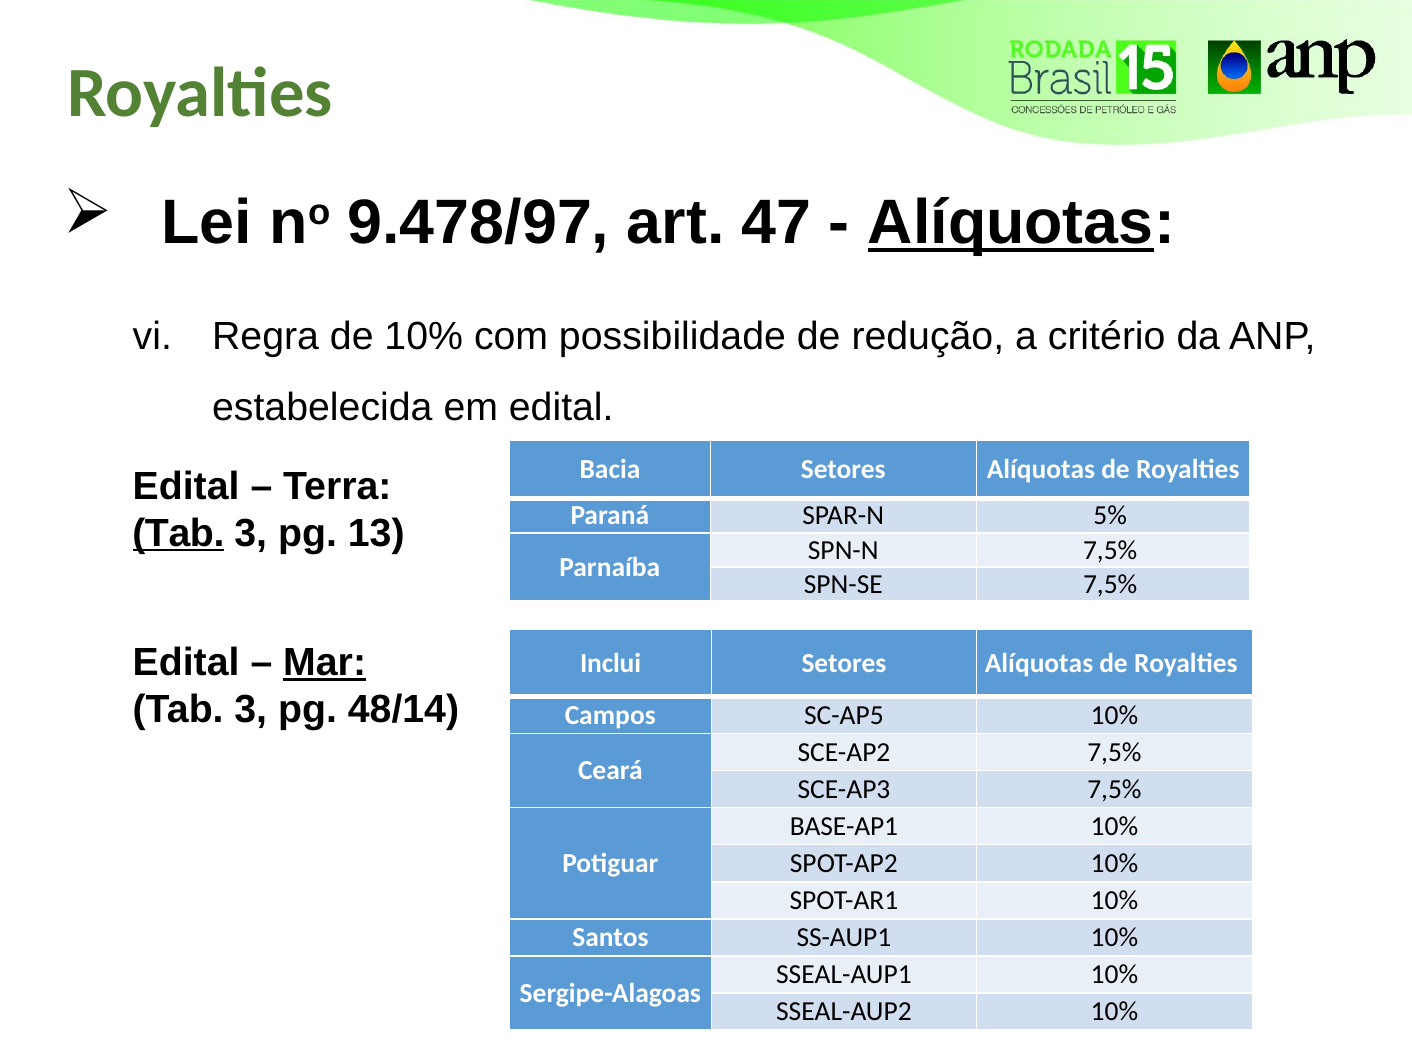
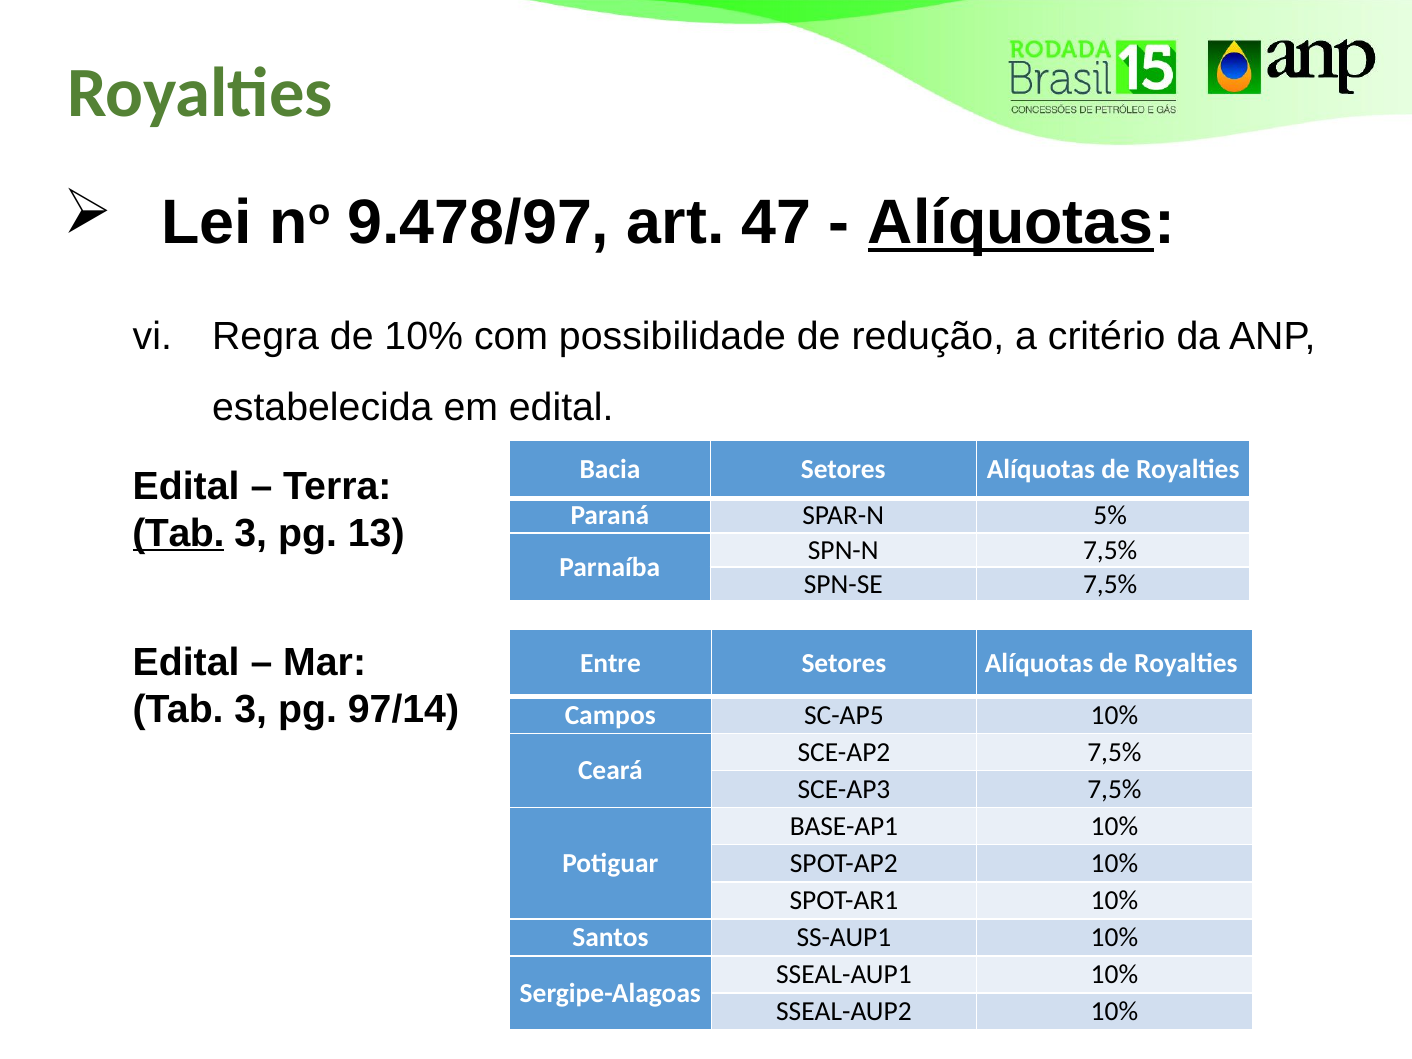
Mar underline: present -> none
Inclui: Inclui -> Entre
48/14: 48/14 -> 97/14
